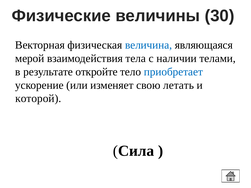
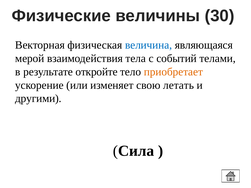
наличии: наличии -> событий
приобретает colour: blue -> orange
которой: которой -> другими
